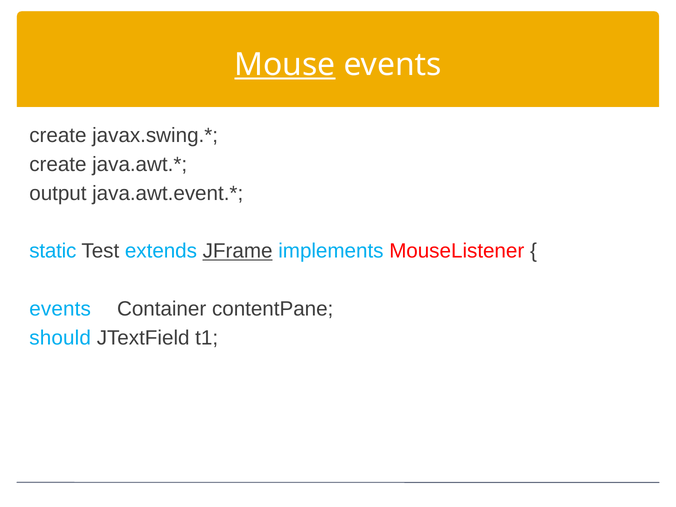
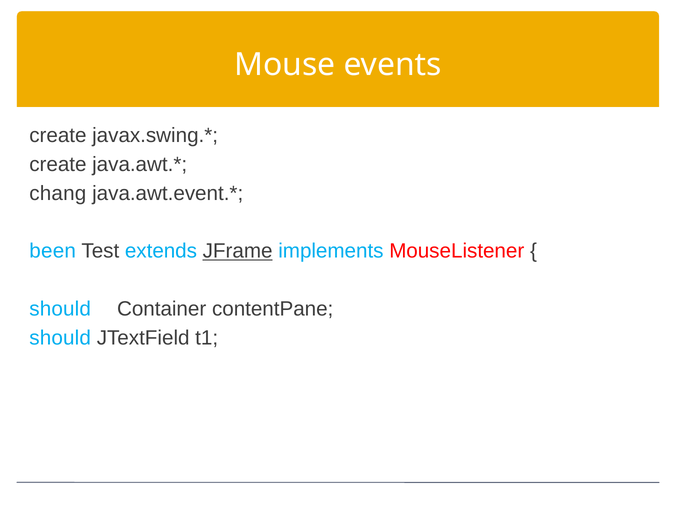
Mouse underline: present -> none
output: output -> chang
static: static -> been
events at (60, 309): events -> should
